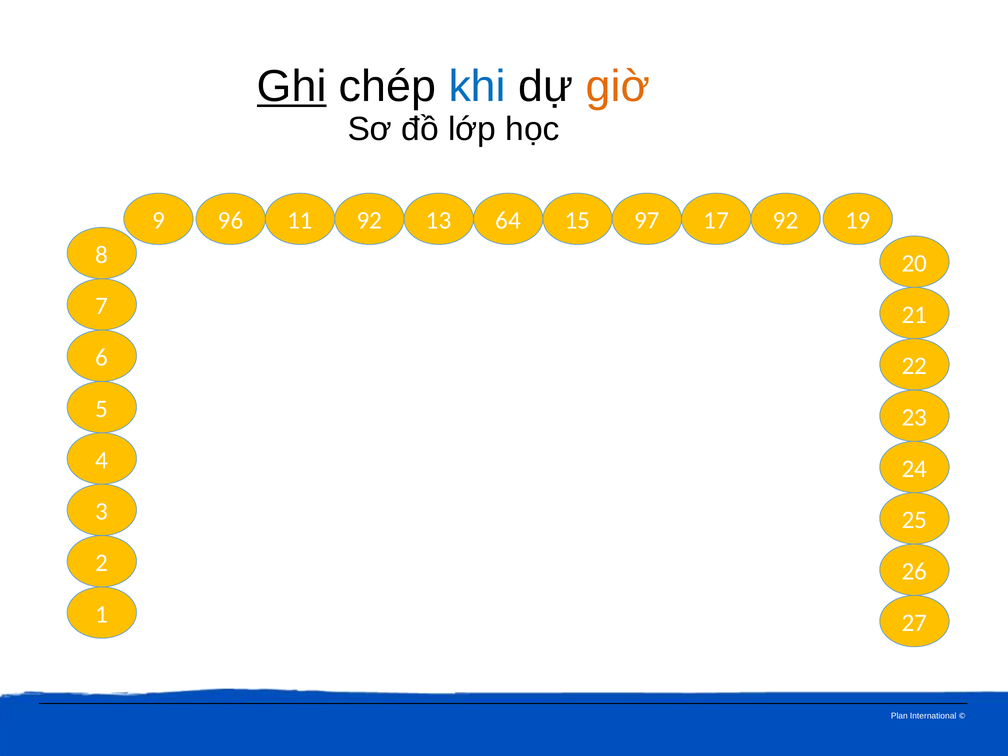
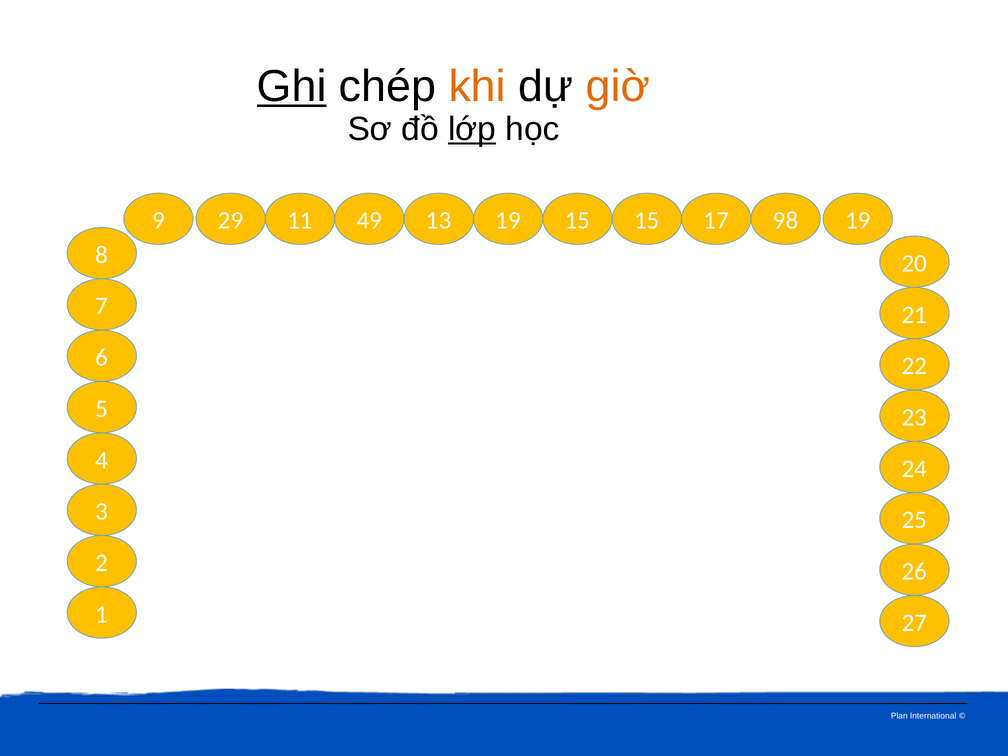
khi colour: blue -> orange
lớp underline: none -> present
96: 96 -> 29
11 92: 92 -> 49
13 64: 64 -> 19
15 97: 97 -> 15
17 92: 92 -> 98
